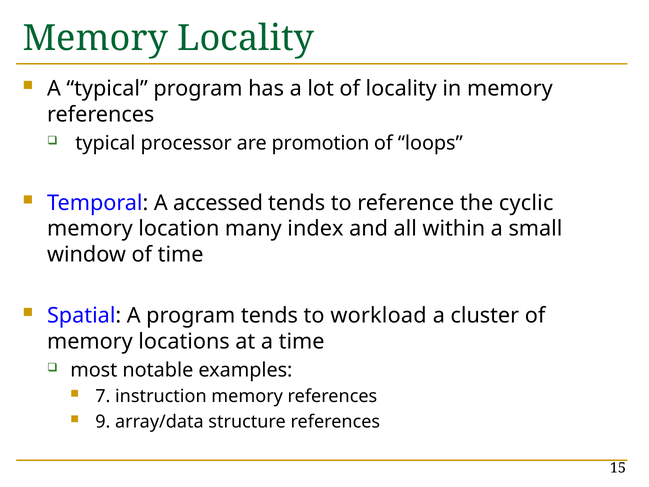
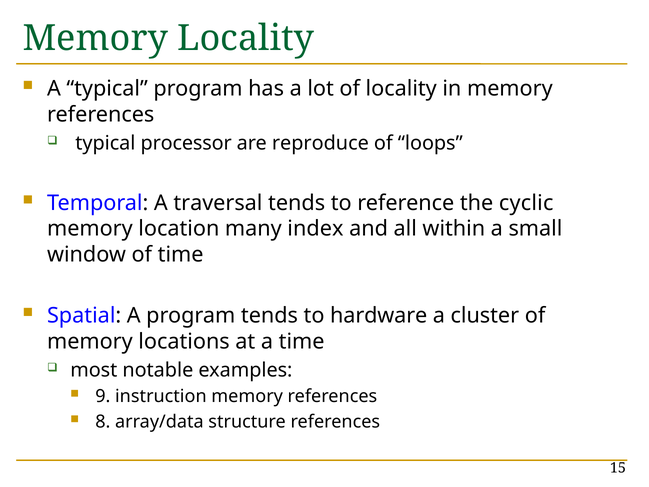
promotion: promotion -> reproduce
accessed: accessed -> traversal
workload: workload -> hardware
7: 7 -> 9
9: 9 -> 8
